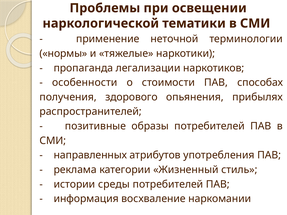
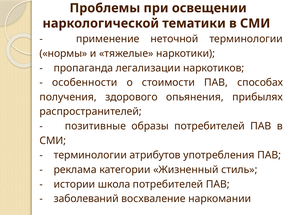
направленных at (90, 155): направленных -> терминологии
среды: среды -> школа
информация: информация -> заболеваний
